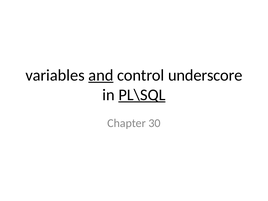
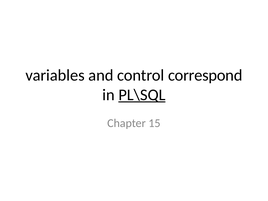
and underline: present -> none
underscore: underscore -> correspond
30: 30 -> 15
